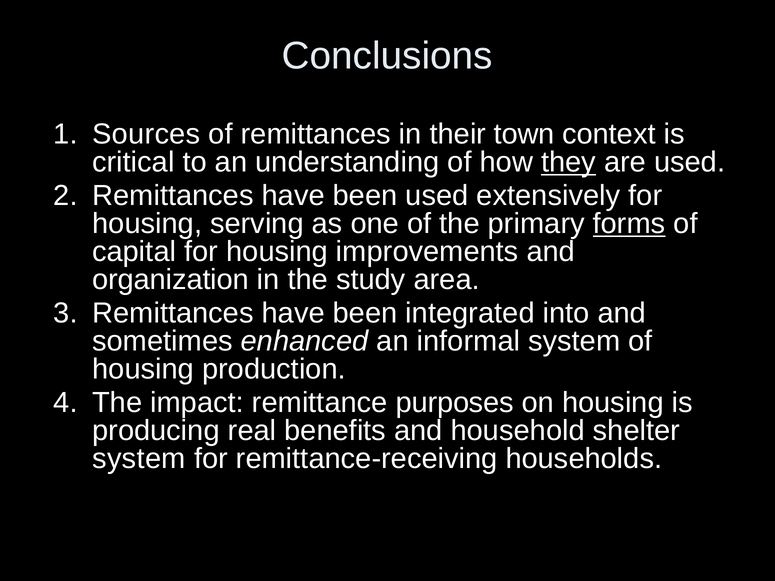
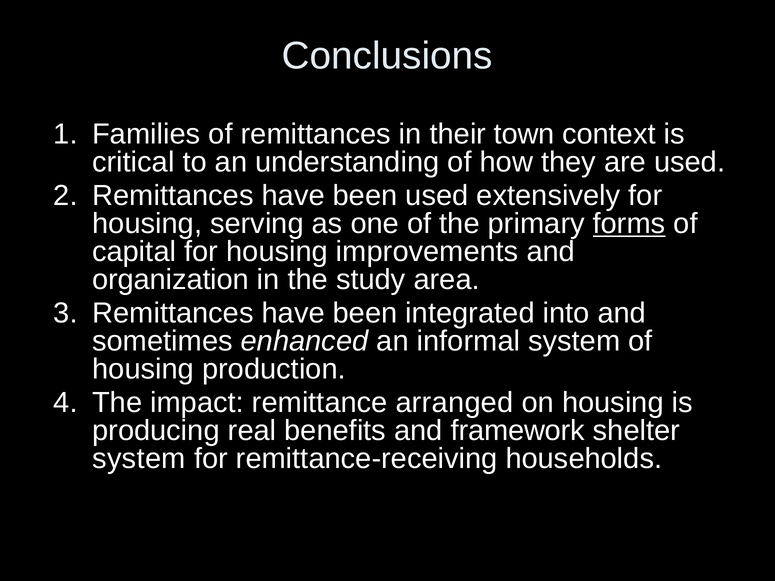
Sources: Sources -> Families
they underline: present -> none
purposes: purposes -> arranged
household: household -> framework
